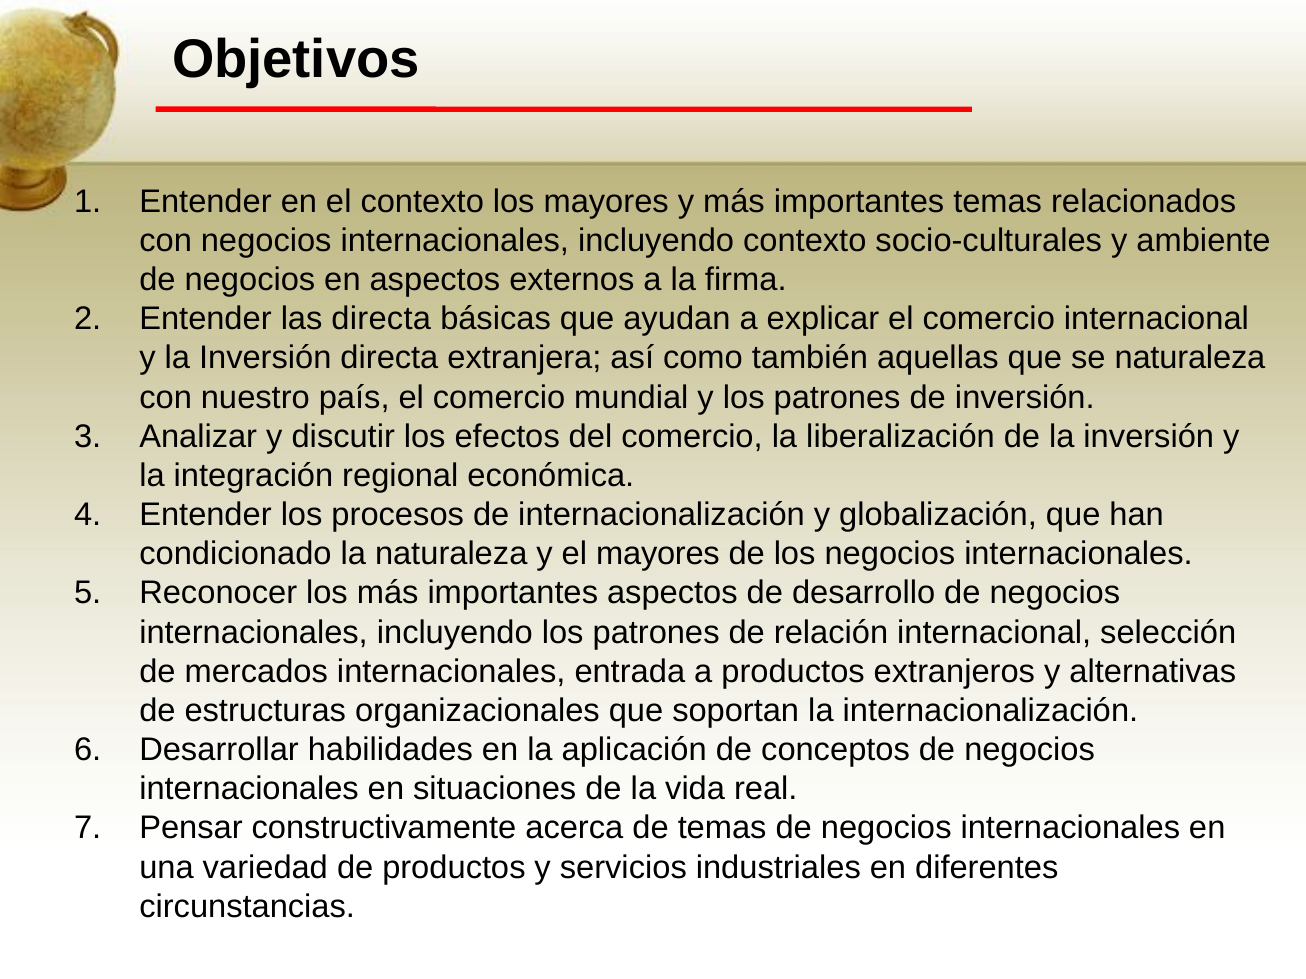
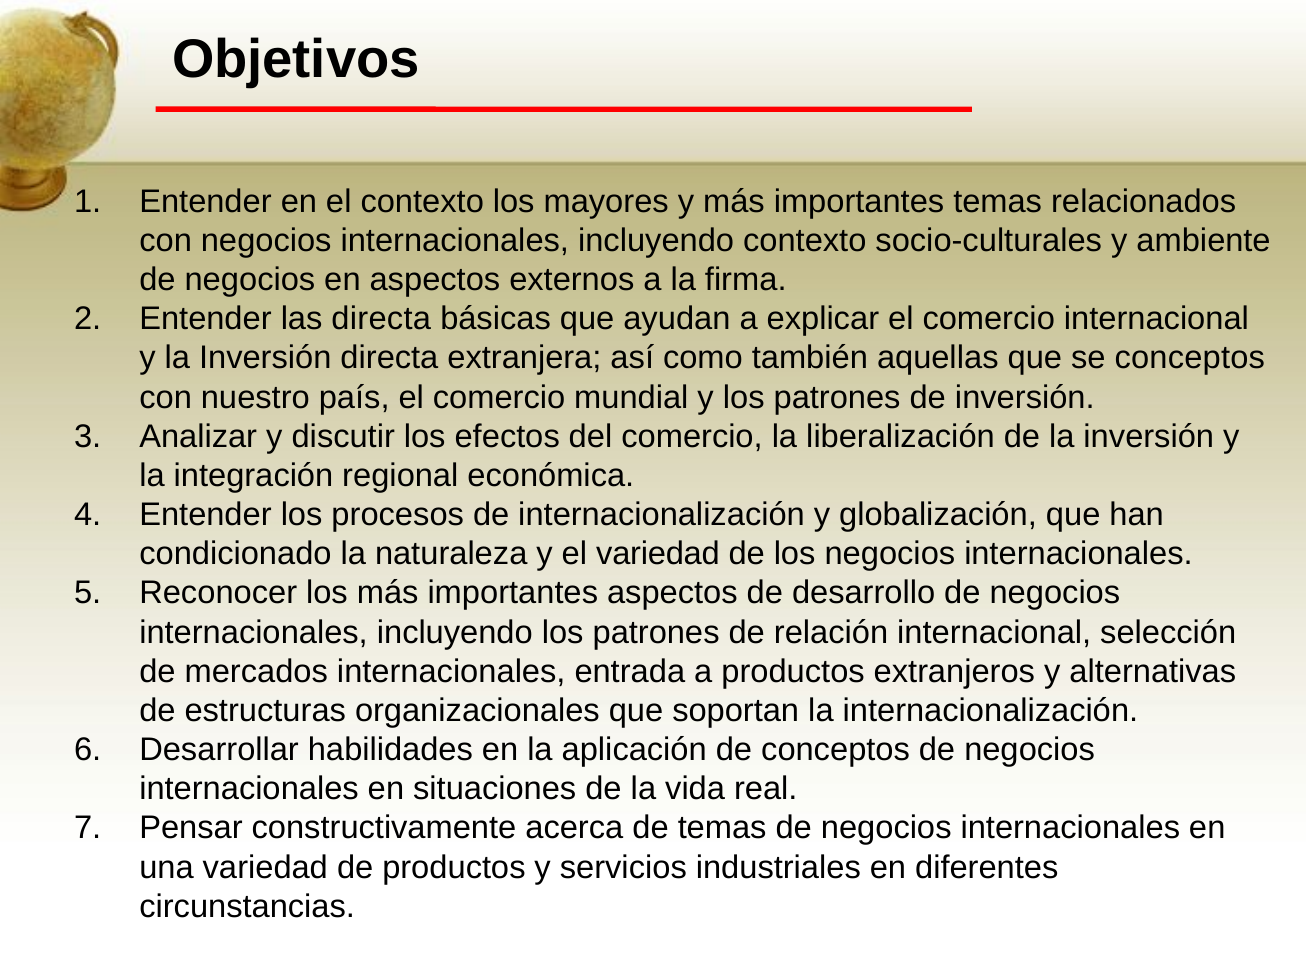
se naturaleza: naturaleza -> conceptos
el mayores: mayores -> variedad
